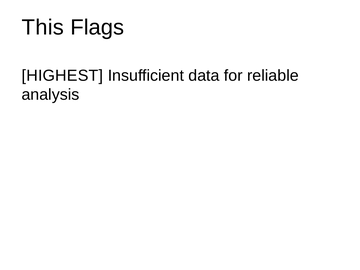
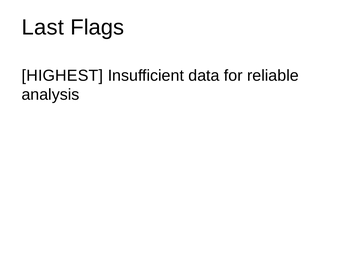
This: This -> Last
